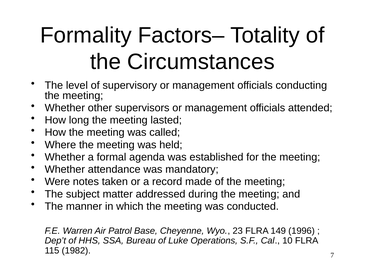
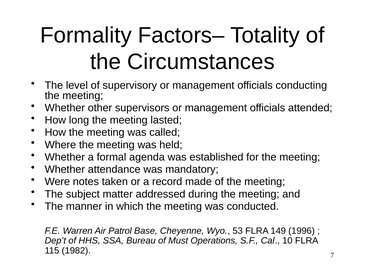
23: 23 -> 53
Luke: Luke -> Must
